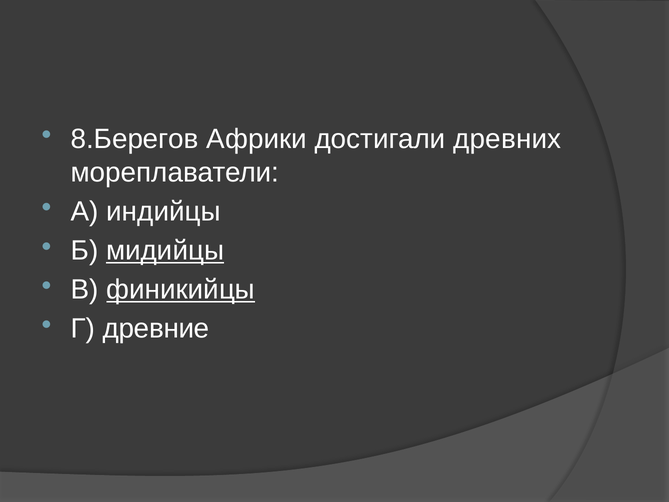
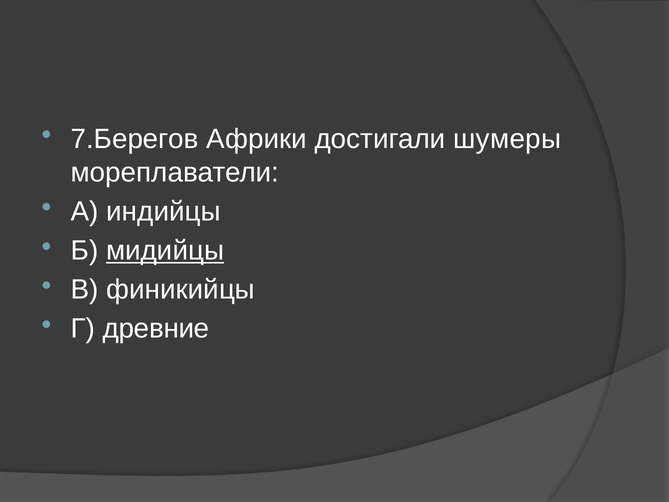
8.Берегов: 8.Берегов -> 7.Берегов
древних: древних -> шумеры
финикийцы underline: present -> none
